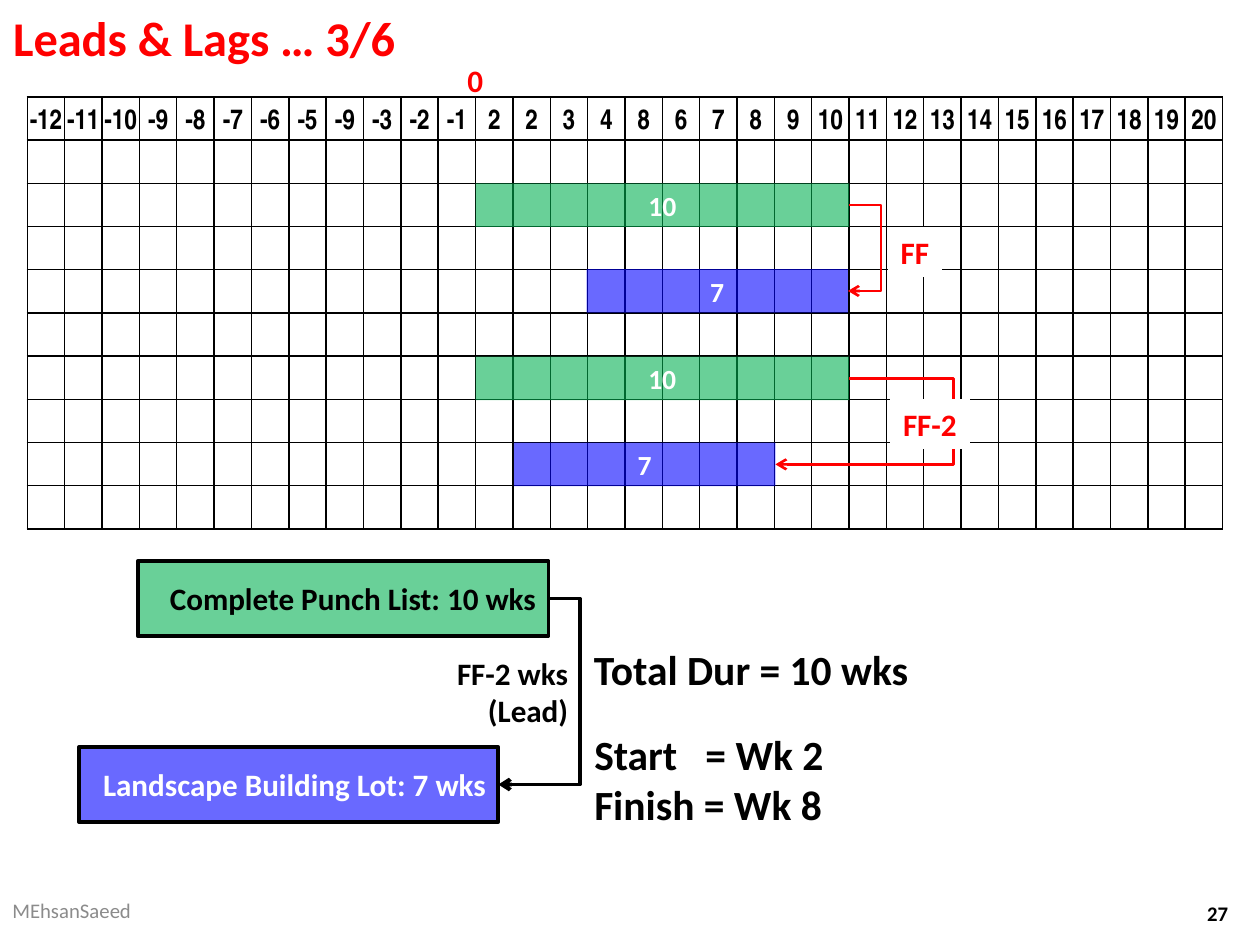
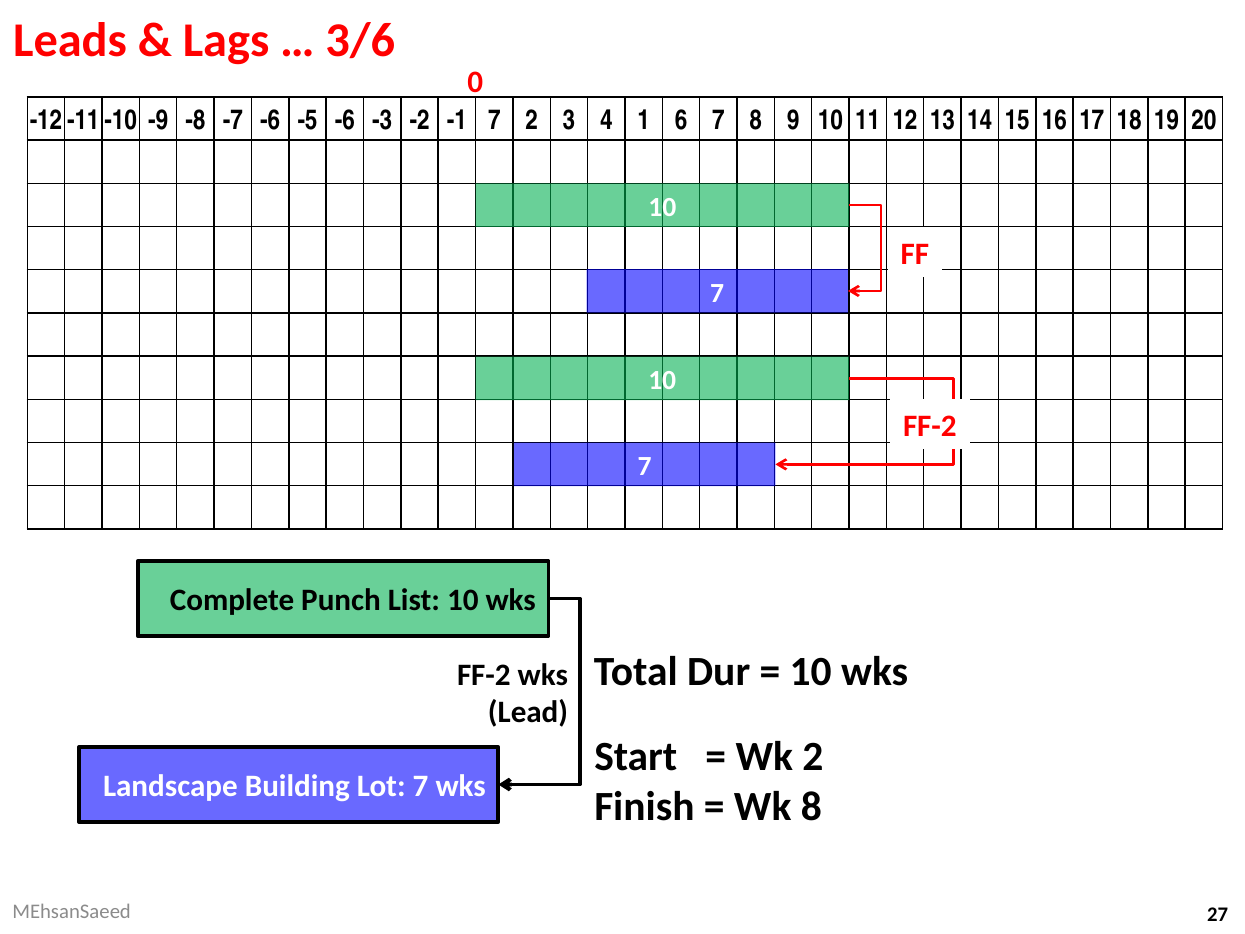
-5 -9: -9 -> -6
-1 2: 2 -> 7
4 8: 8 -> 1
